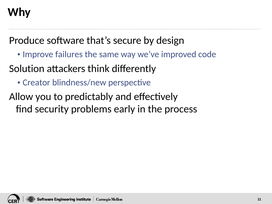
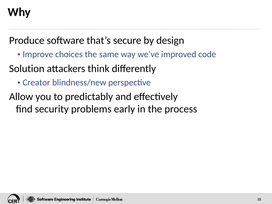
failures: failures -> choices
